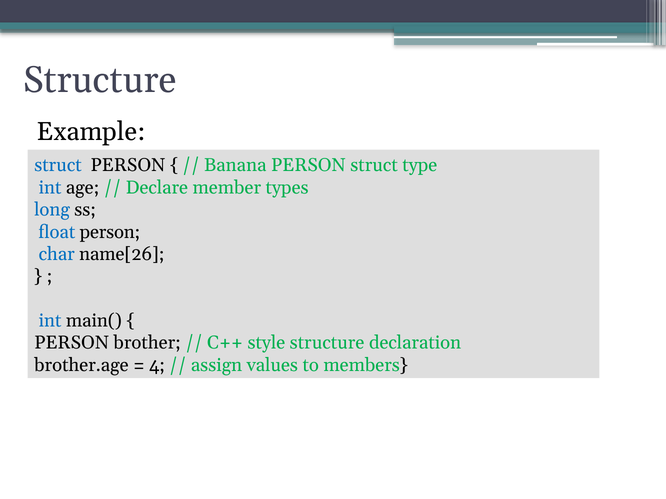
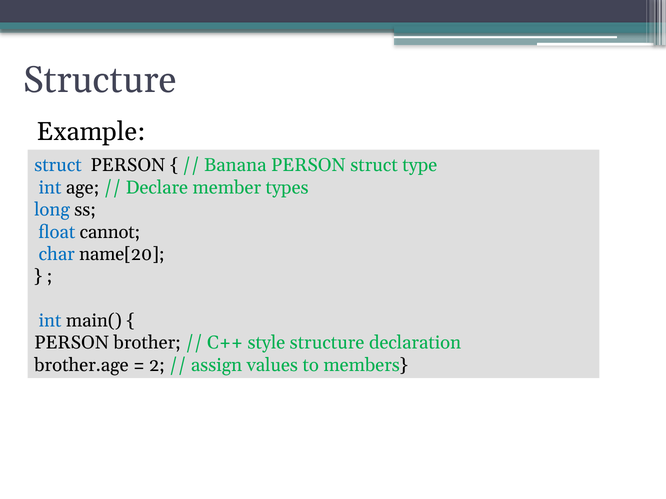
float person: person -> cannot
name[26: name[26 -> name[20
4: 4 -> 2
